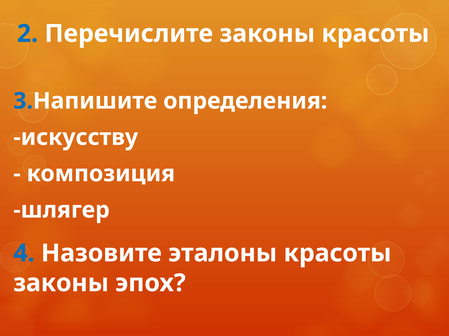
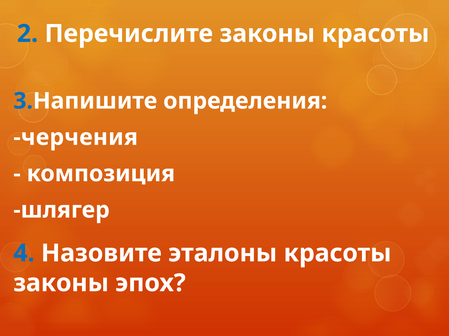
искусству: искусству -> черчения
